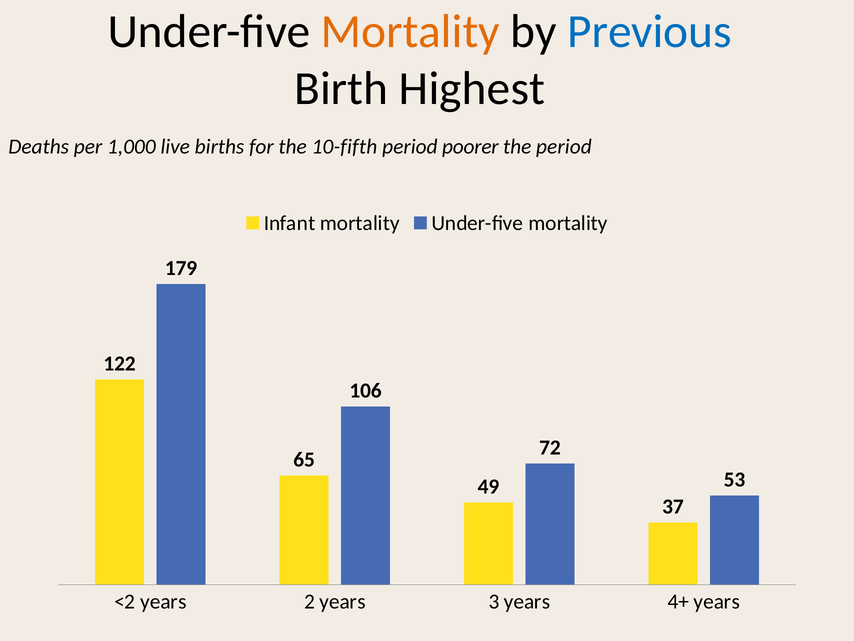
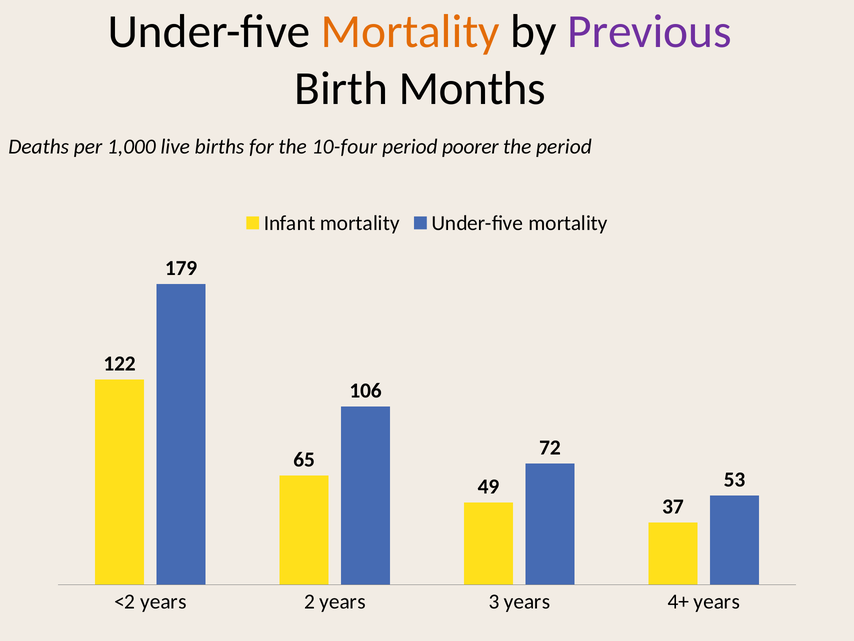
Previous colour: blue -> purple
Highest: Highest -> Months
10-fifth: 10-fifth -> 10-four
